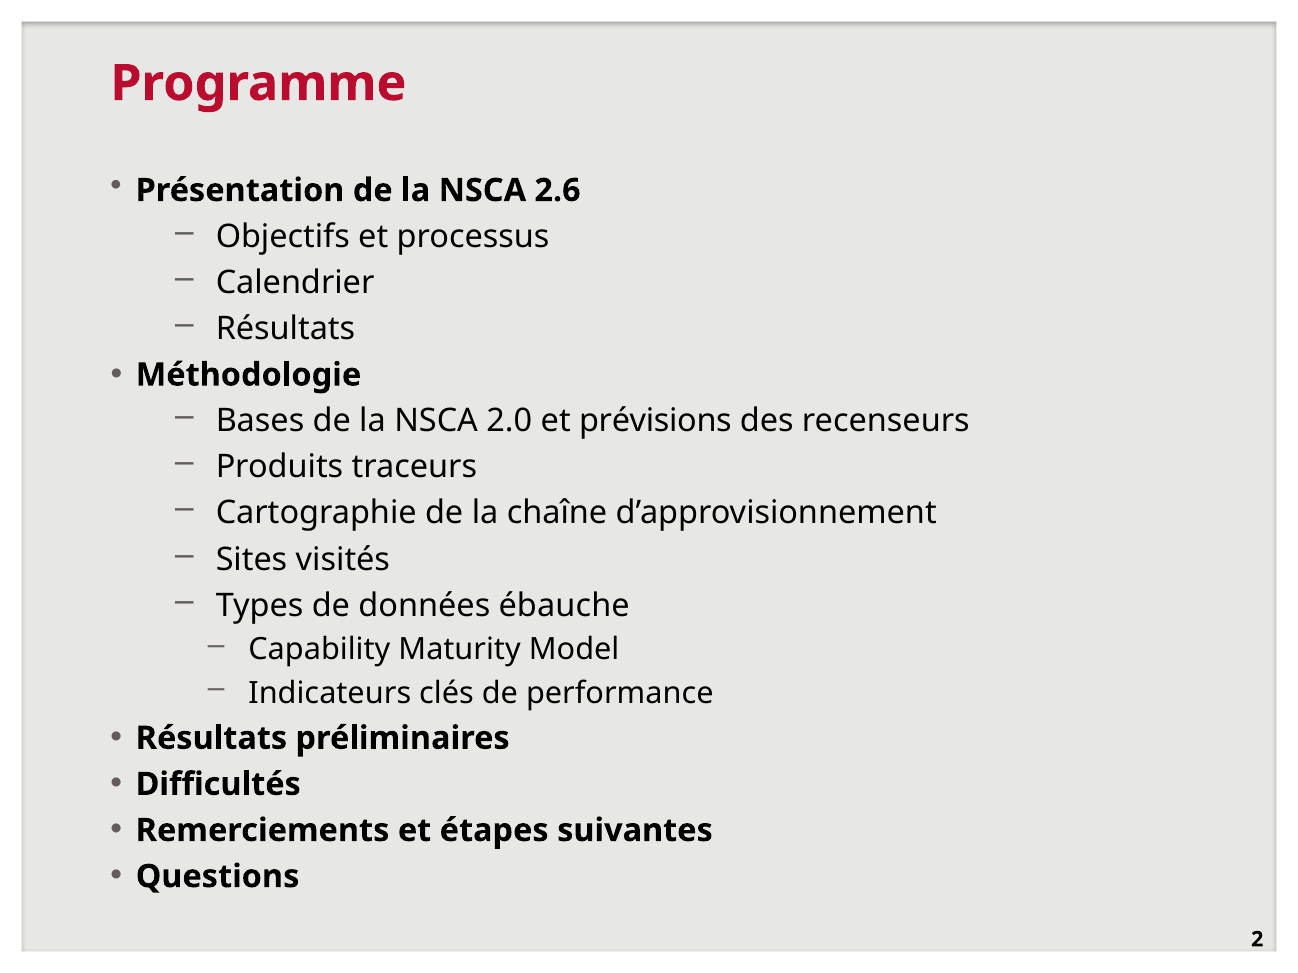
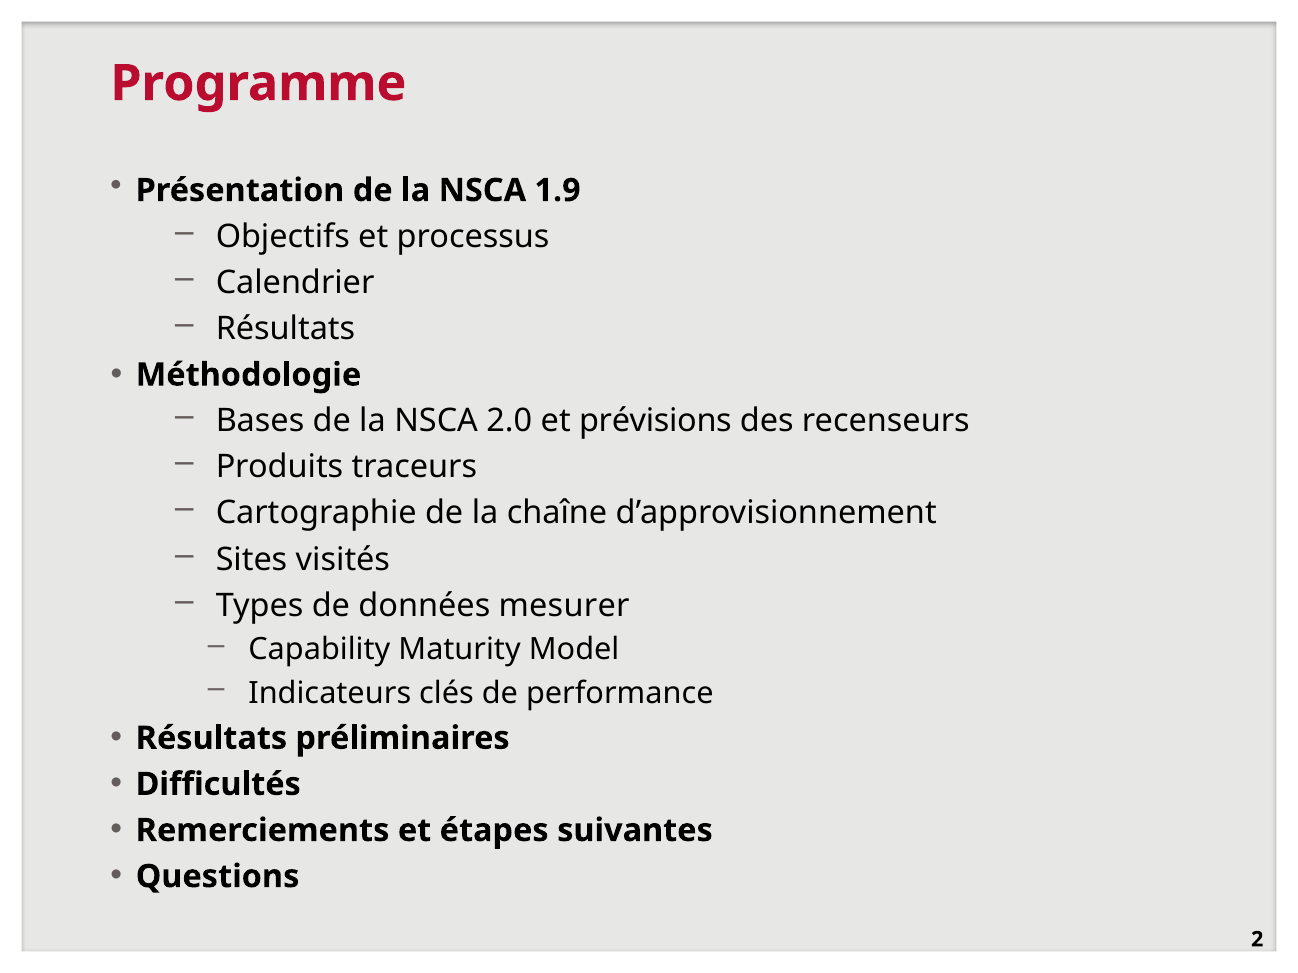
2.6: 2.6 -> 1.9
ébauche: ébauche -> mesurer
